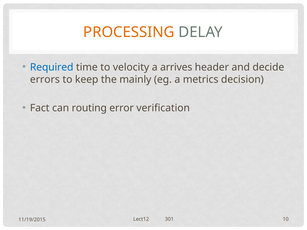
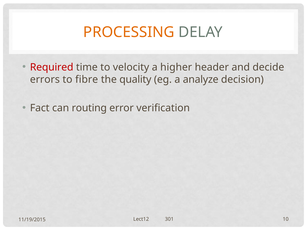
Required colour: blue -> red
arrives: arrives -> higher
keep: keep -> fibre
mainly: mainly -> quality
metrics: metrics -> analyze
